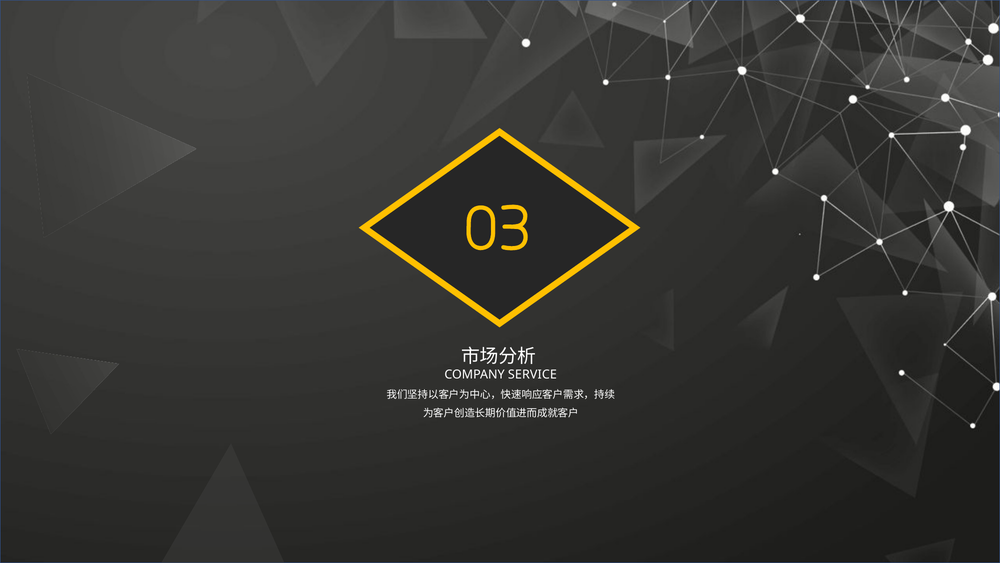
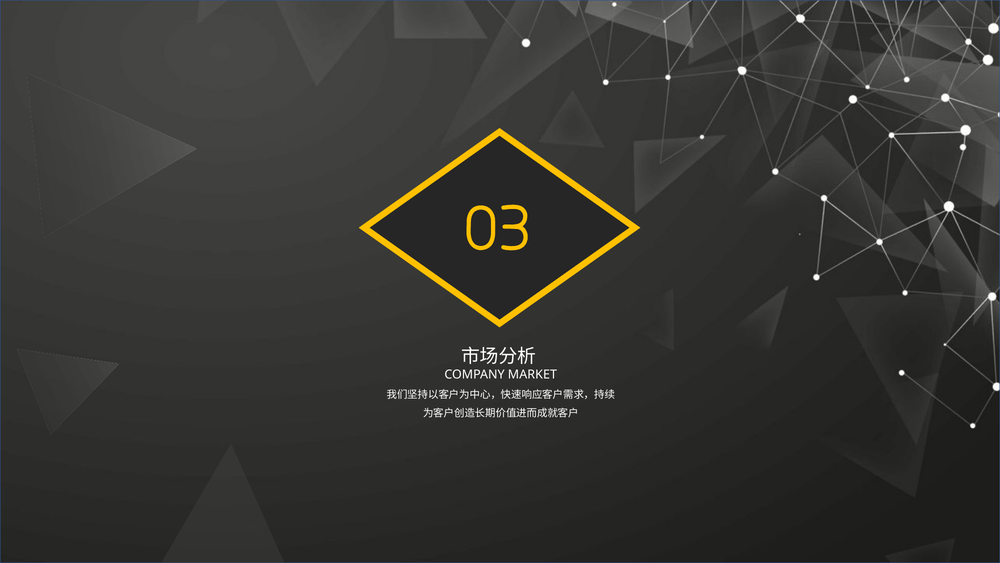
SERVICE: SERVICE -> MARKET
